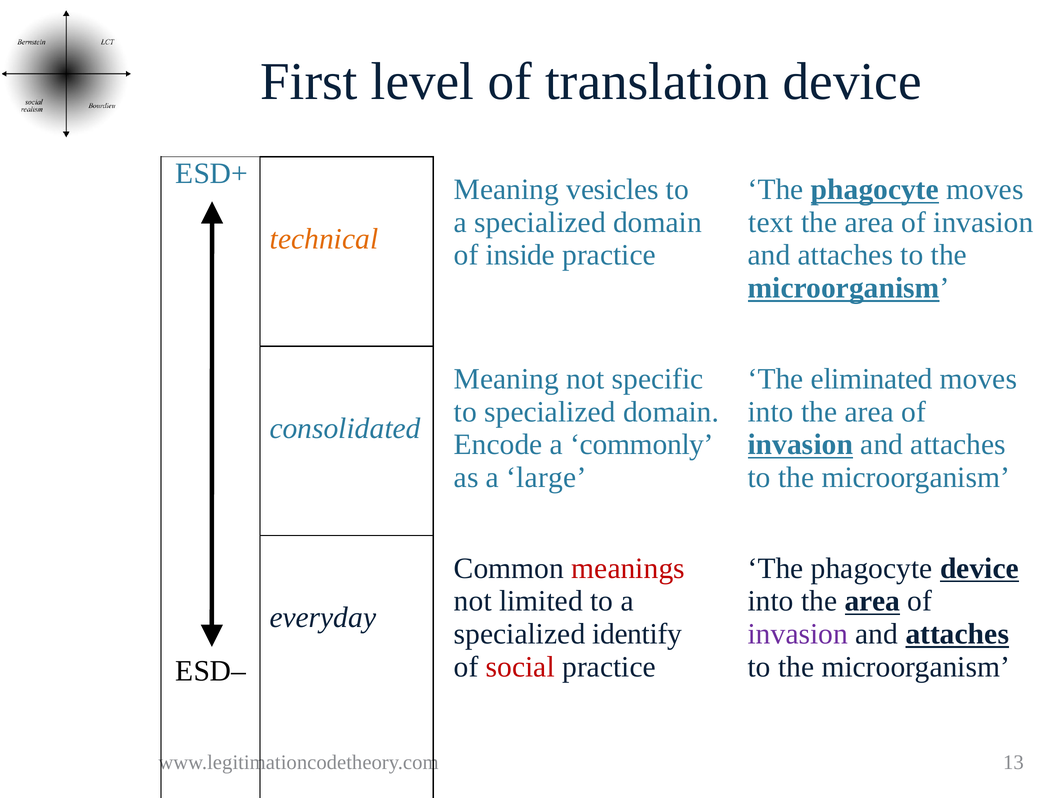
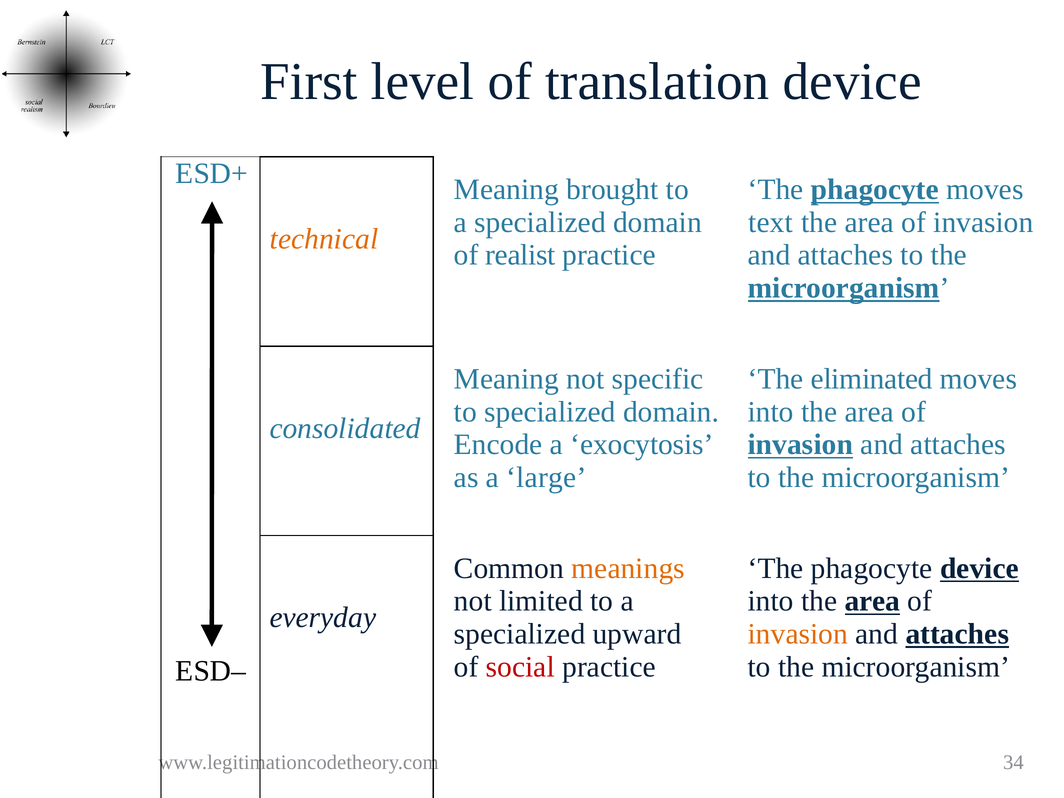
vesicles: vesicles -> brought
inside: inside -> realist
commonly: commonly -> exocytosis
meanings colour: red -> orange
identify: identify -> upward
invasion at (798, 634) colour: purple -> orange
13: 13 -> 34
